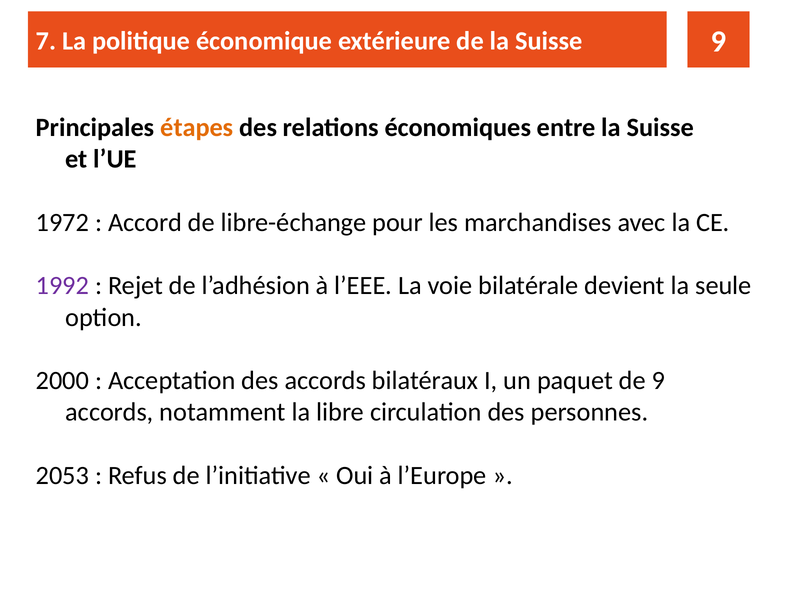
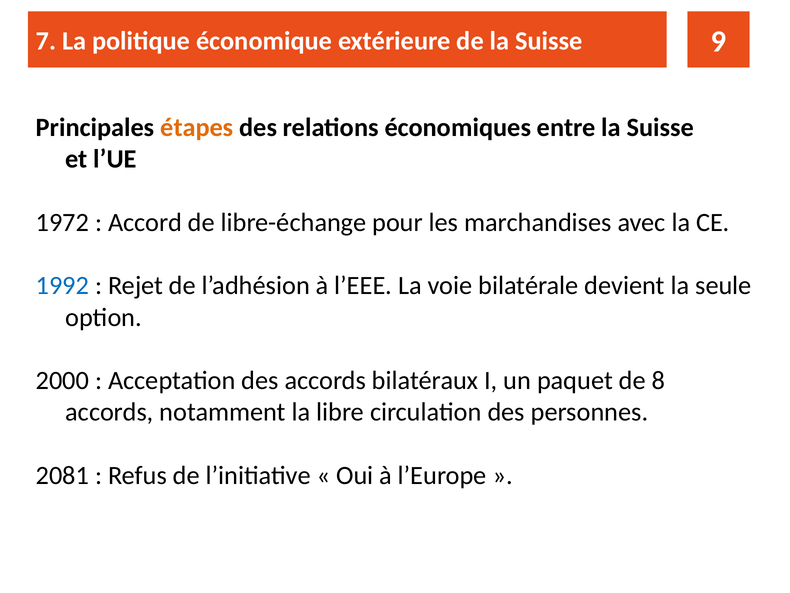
1992 colour: purple -> blue
de 9: 9 -> 8
2053: 2053 -> 2081
